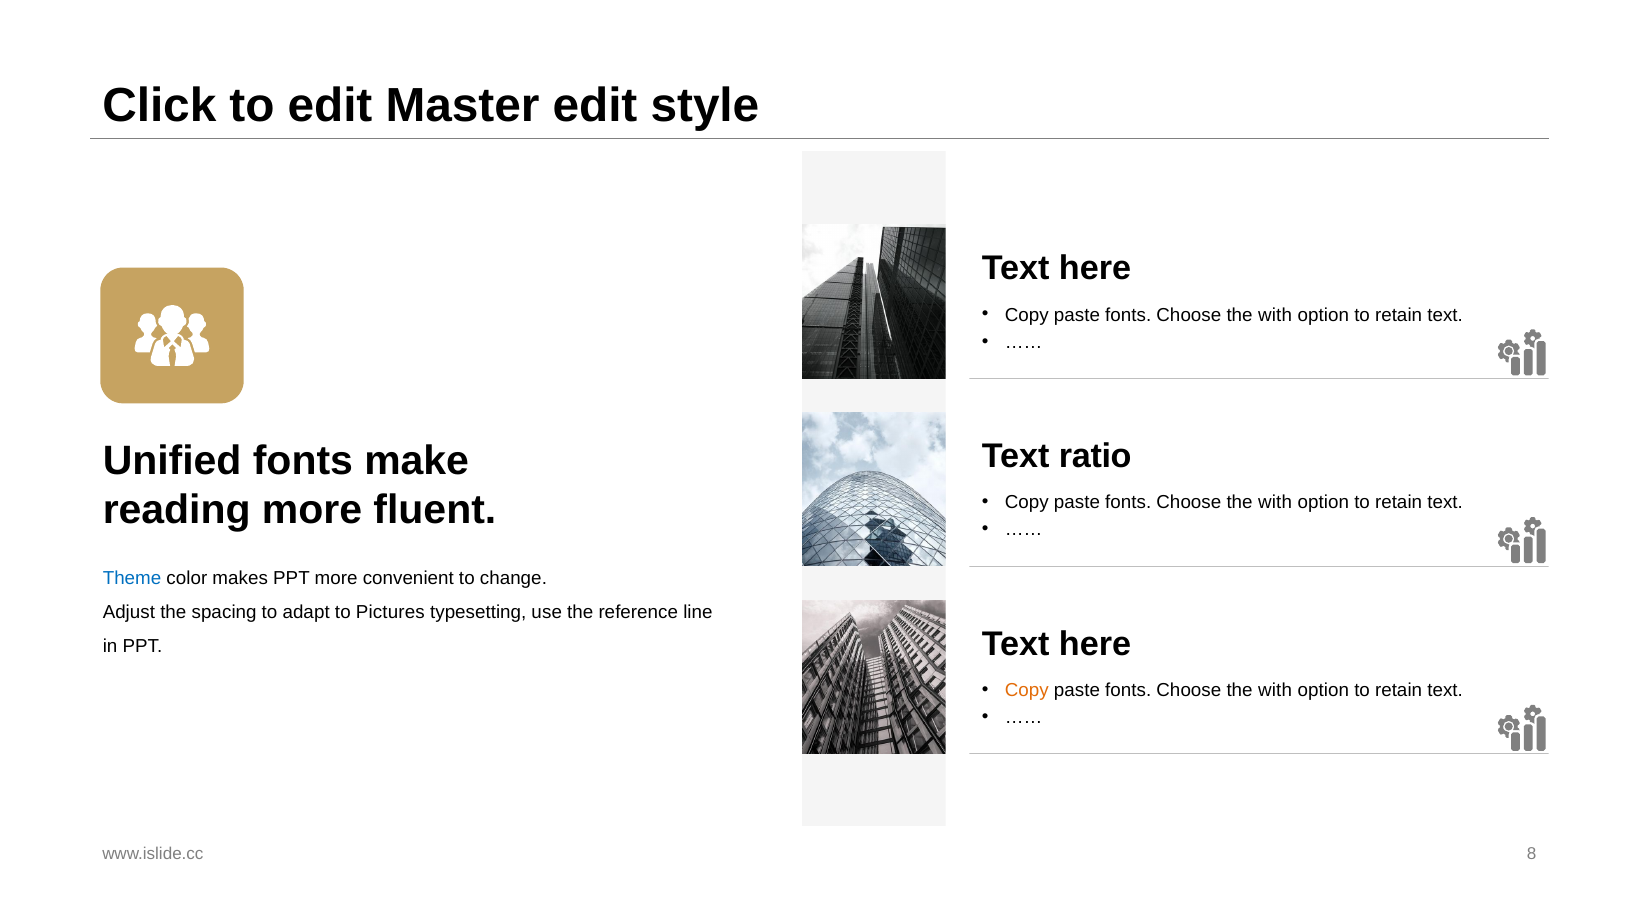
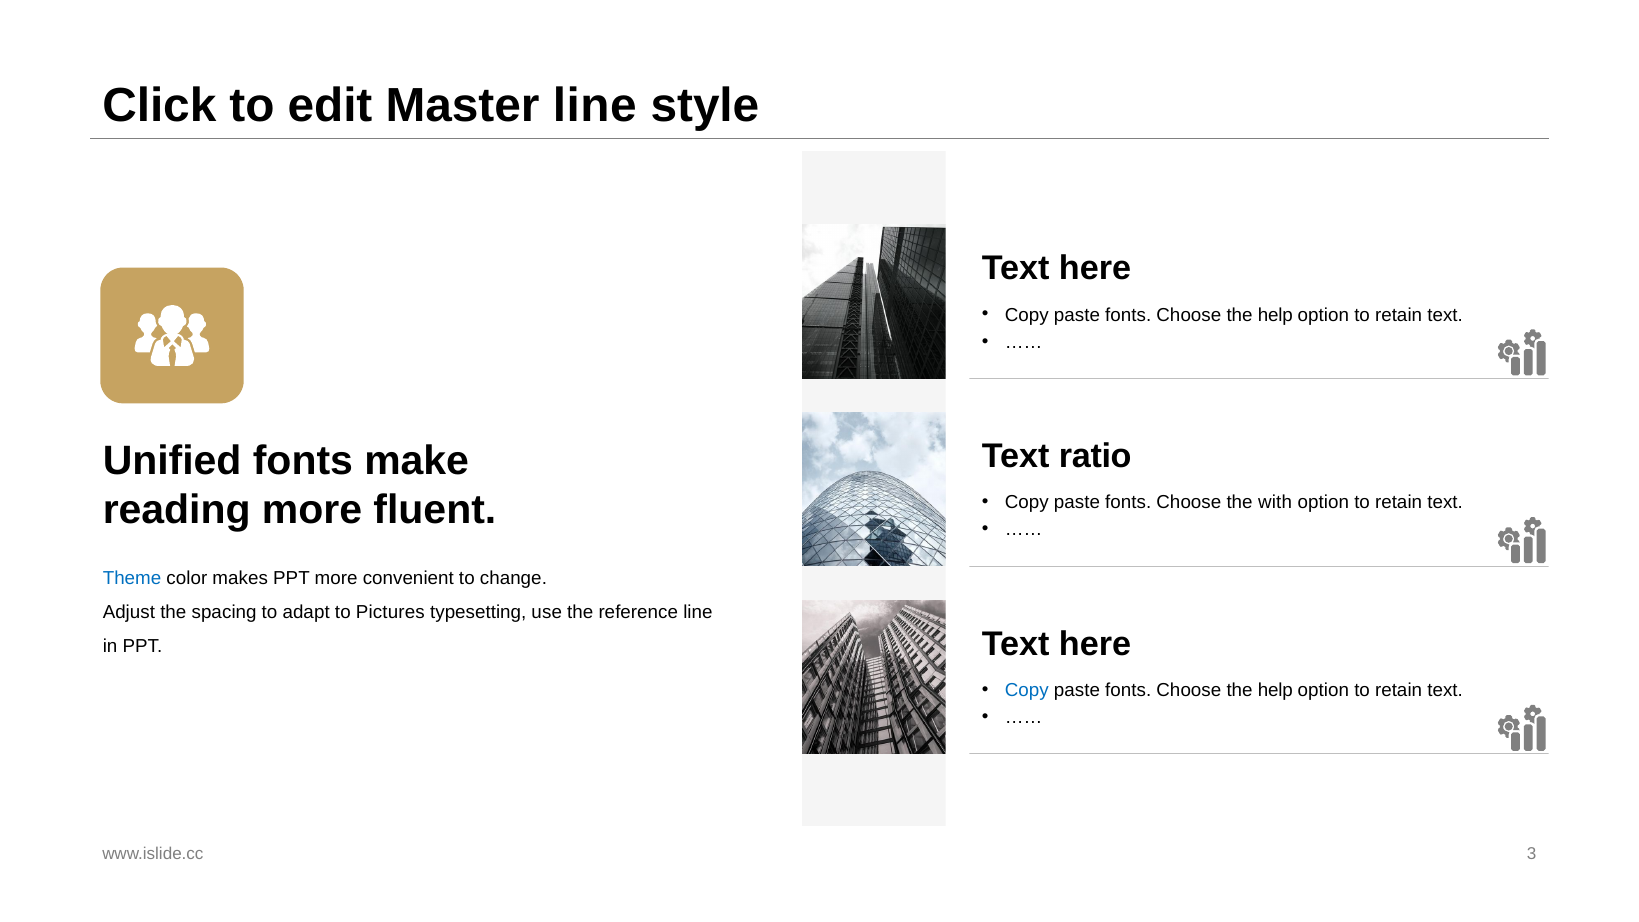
Master edit: edit -> line
with at (1275, 315): with -> help
Copy at (1027, 690) colour: orange -> blue
with at (1275, 690): with -> help
8: 8 -> 3
